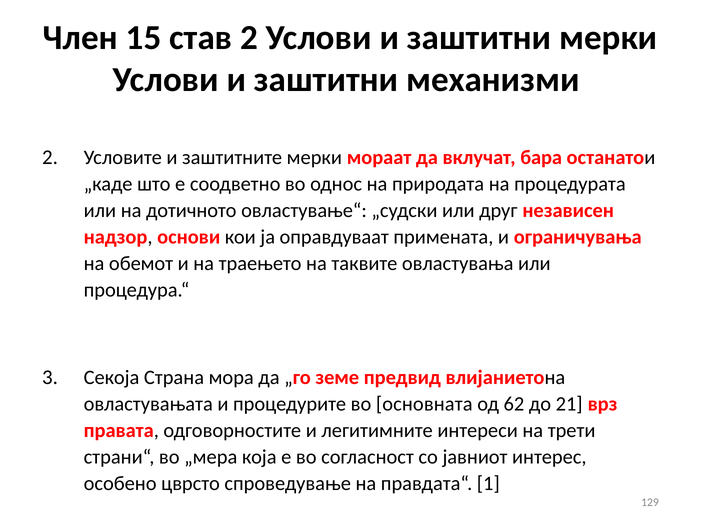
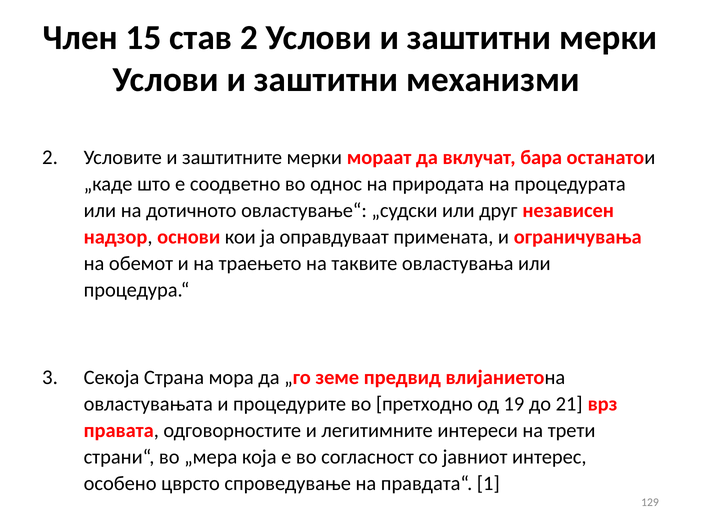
основната: основната -> претходно
62: 62 -> 19
